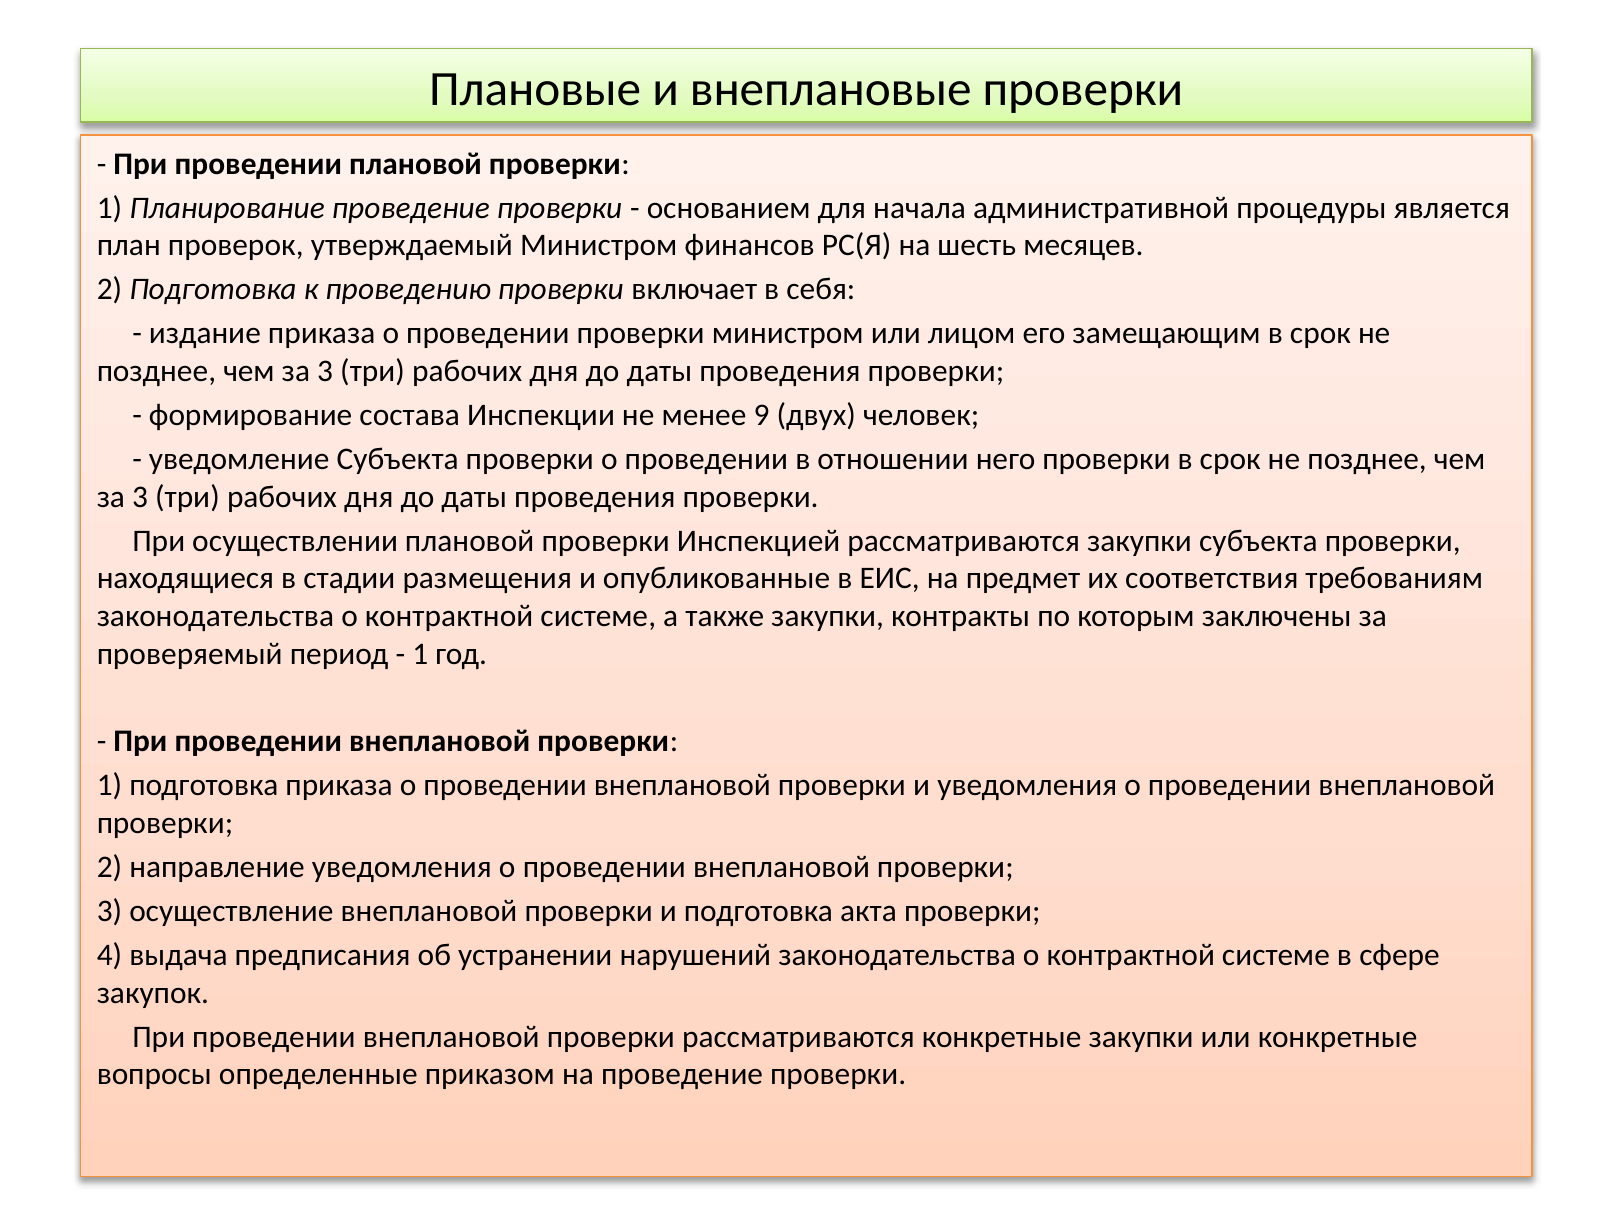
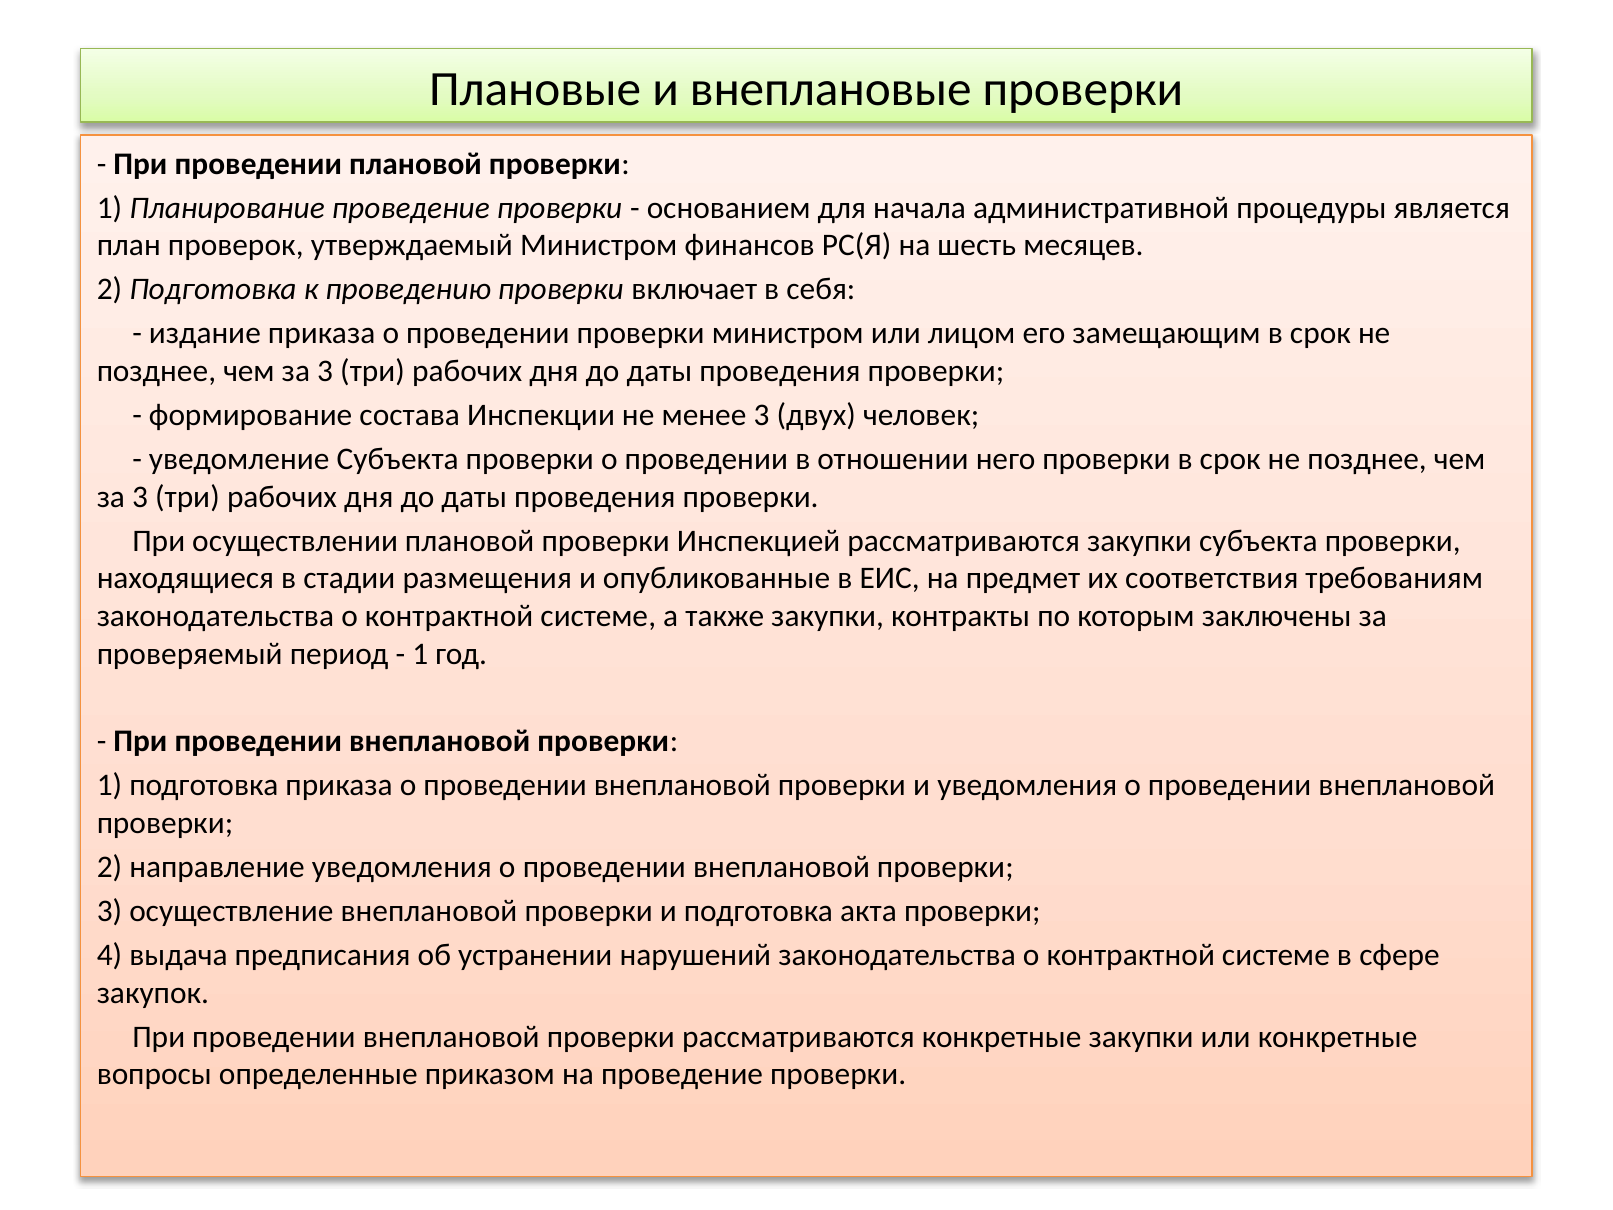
менее 9: 9 -> 3
